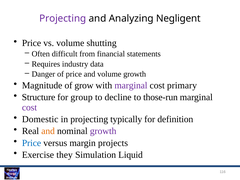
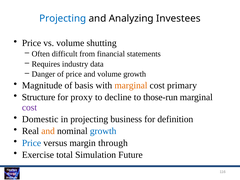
Projecting at (63, 18) colour: purple -> blue
Negligent: Negligent -> Investees
grow: grow -> basis
marginal at (131, 85) colour: purple -> orange
group: group -> proxy
typically: typically -> business
growth at (103, 131) colour: purple -> blue
projects: projects -> through
they: they -> total
Liquid: Liquid -> Future
